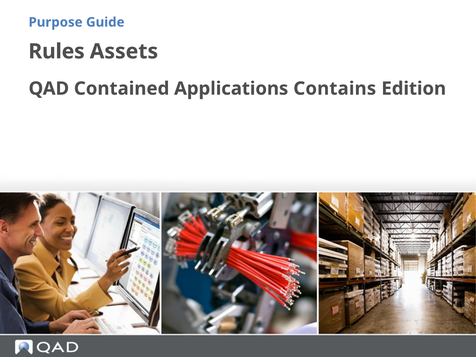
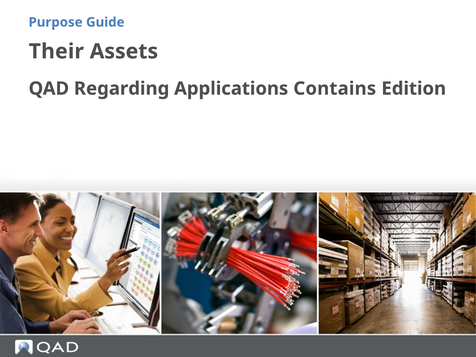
Rules: Rules -> Their
Contained: Contained -> Regarding
